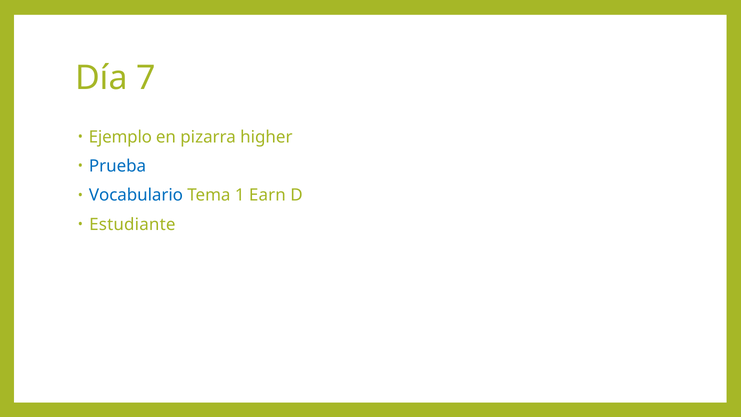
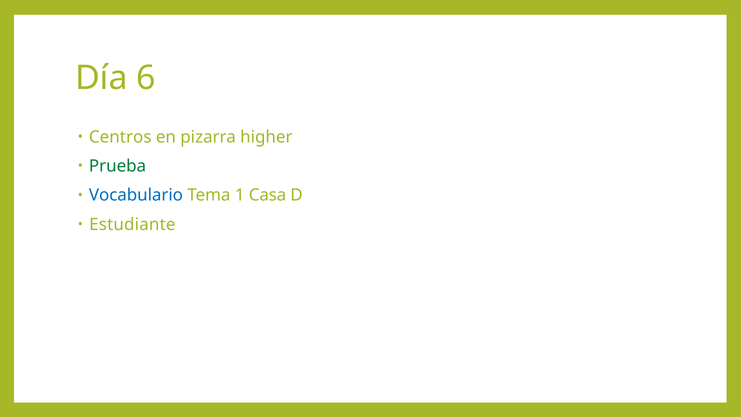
7: 7 -> 6
Ejemplo: Ejemplo -> Centros
Prueba colour: blue -> green
Earn: Earn -> Casa
